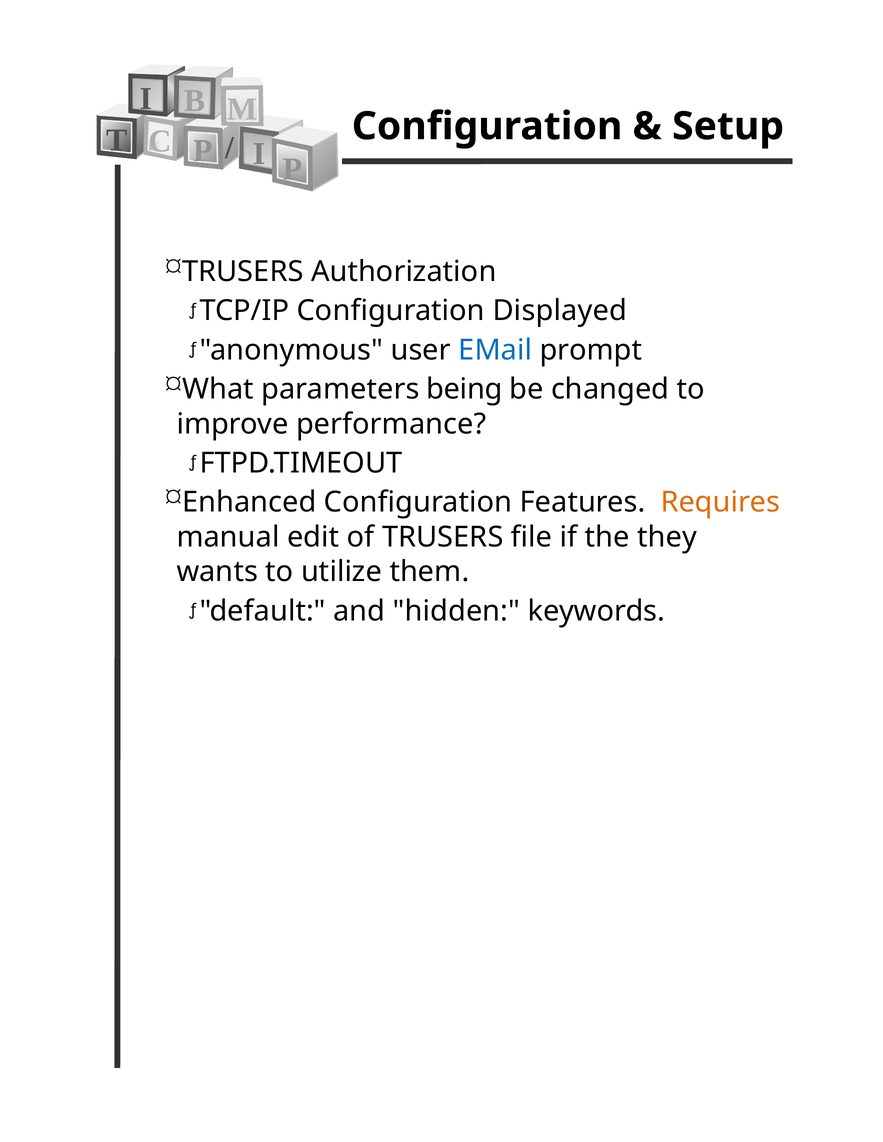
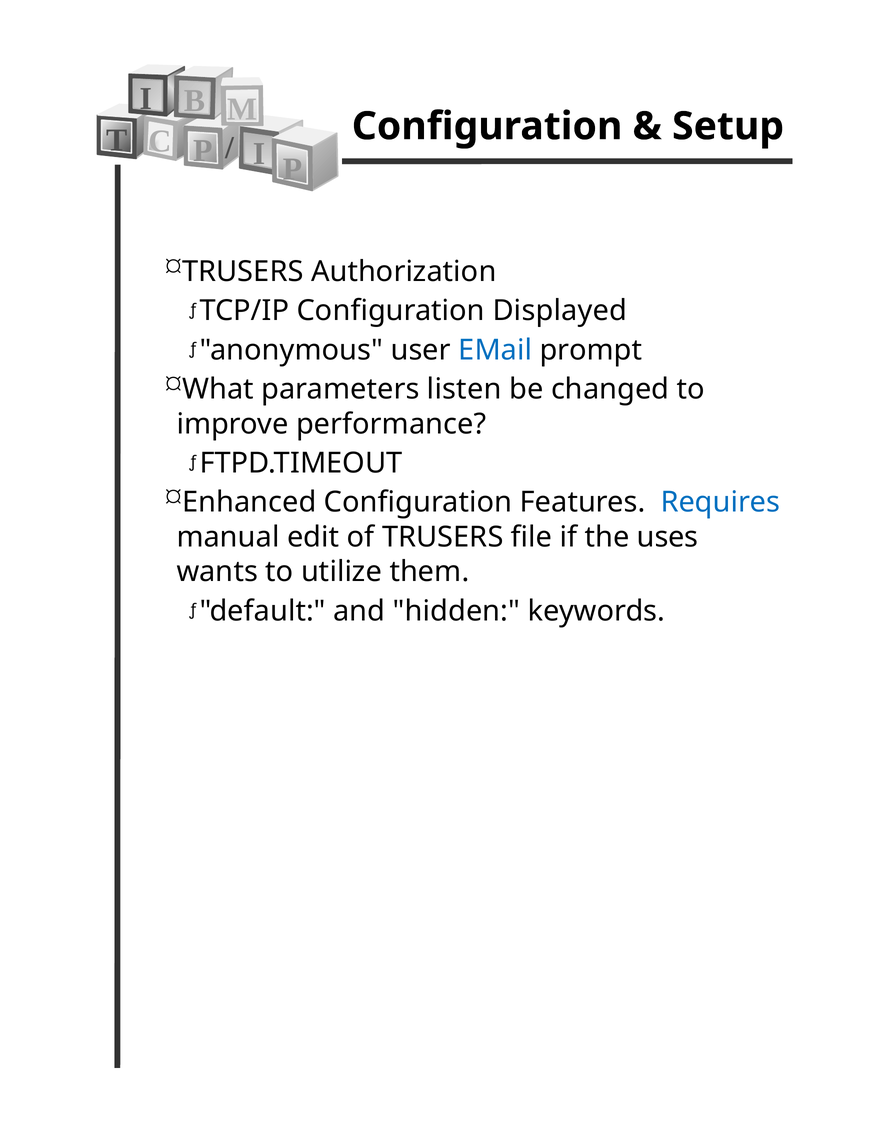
being: being -> listen
Requires colour: orange -> blue
they: they -> uses
